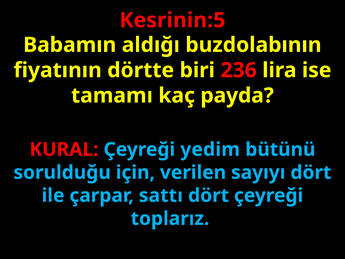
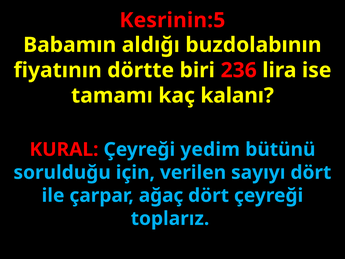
payda: payda -> kalanı
sattı: sattı -> ağaç
